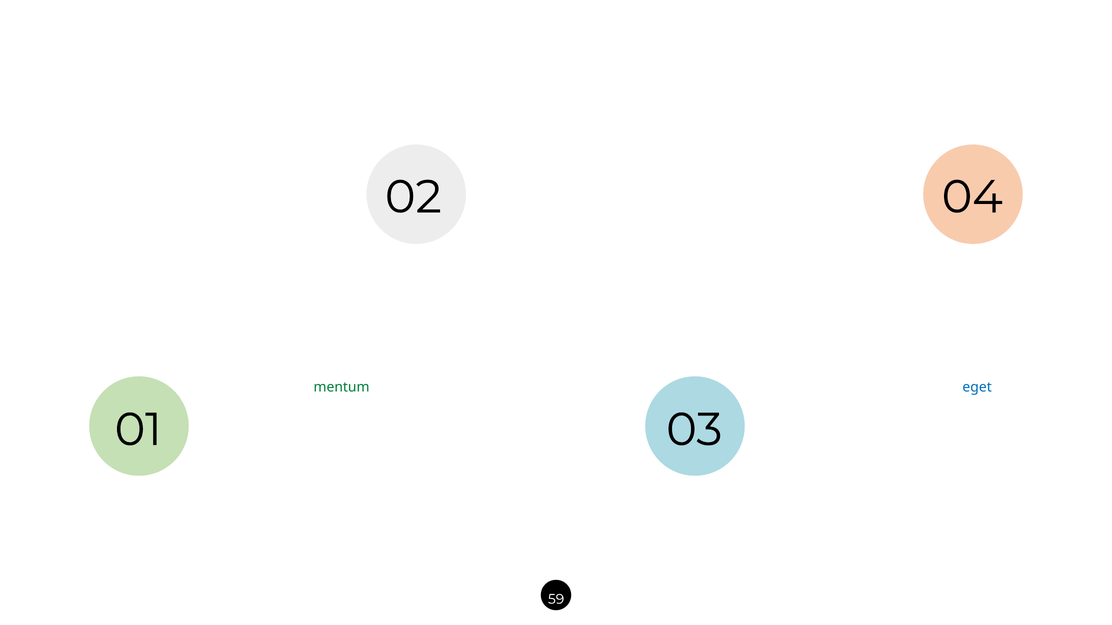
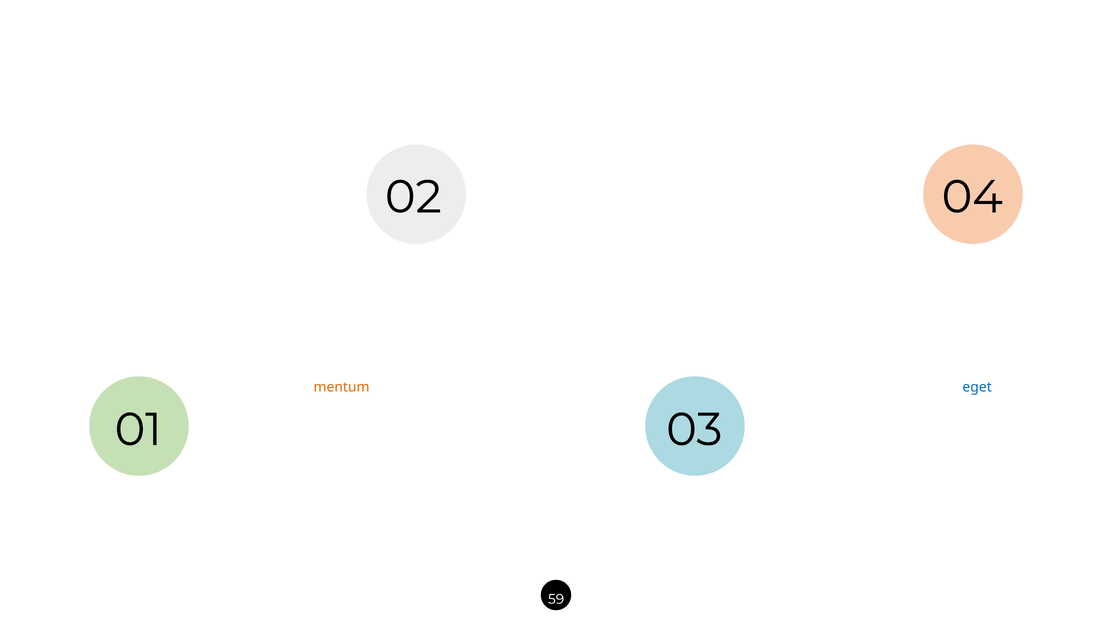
mentum at (342, 388) colour: green -> orange
